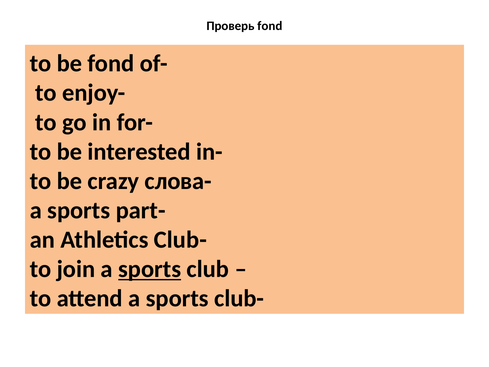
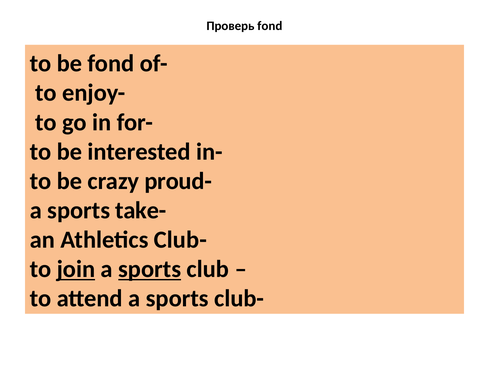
слова-: слова- -> proud-
part-: part- -> take-
join underline: none -> present
